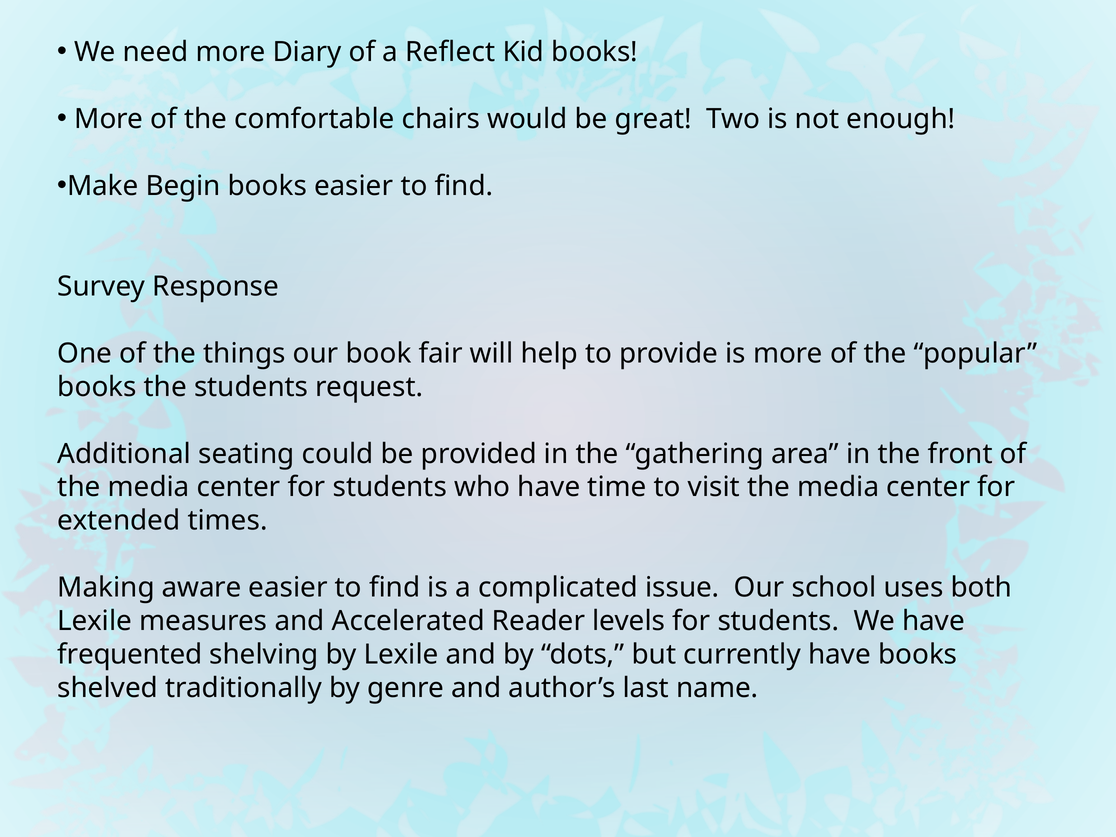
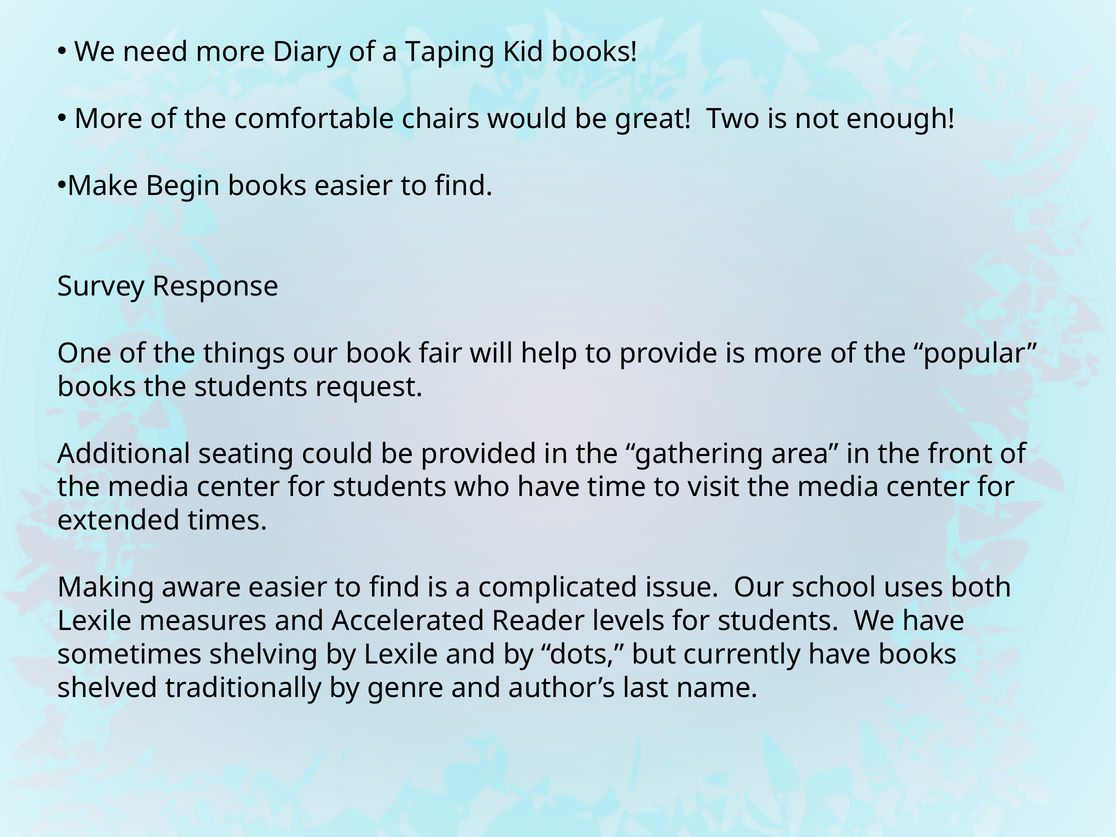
Reflect: Reflect -> Taping
frequented: frequented -> sometimes
